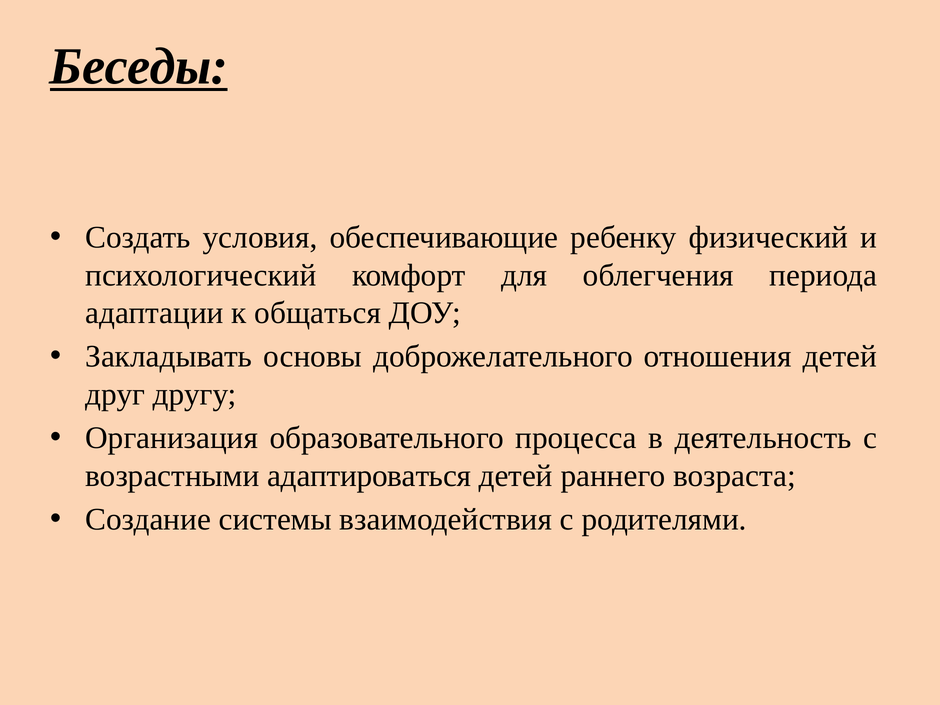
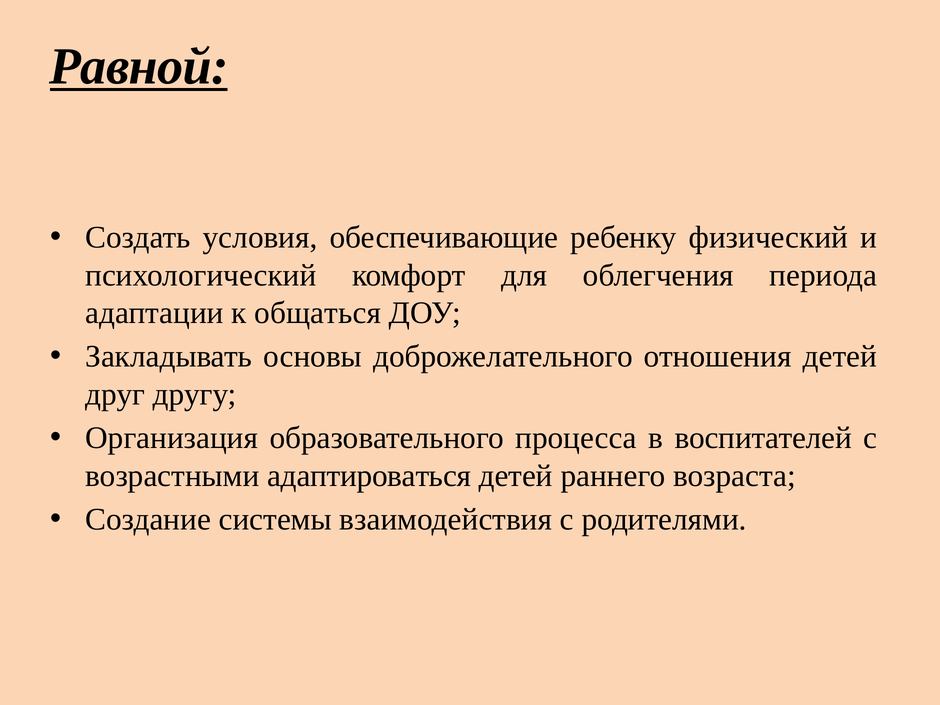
Беседы: Беседы -> Равной
деятельность: деятельность -> воспитателей
